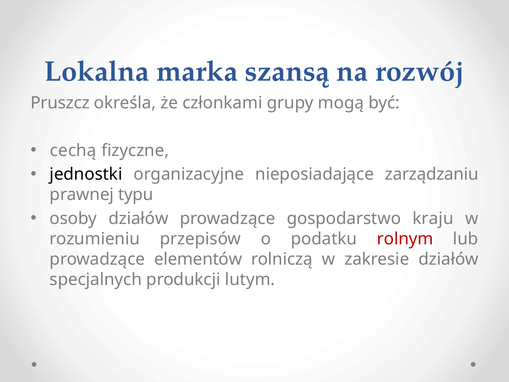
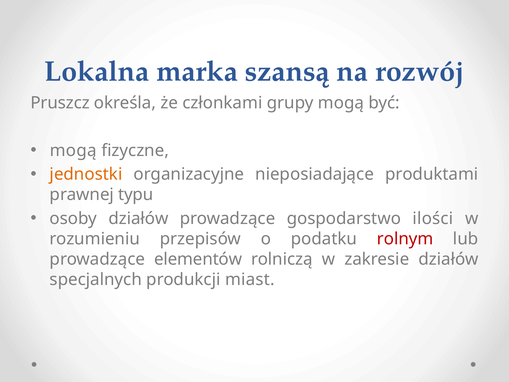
cechą at (73, 150): cechą -> mogą
jednostki colour: black -> orange
zarządzaniu: zarządzaniu -> produktami
kraju: kraju -> ilości
lutym: lutym -> miast
